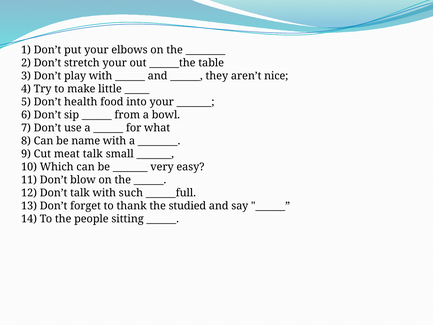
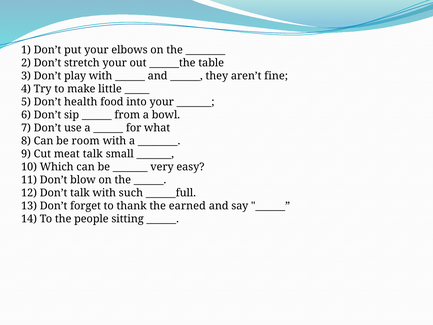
nice: nice -> fine
name: name -> room
studied: studied -> earned
